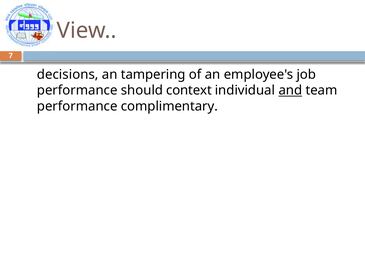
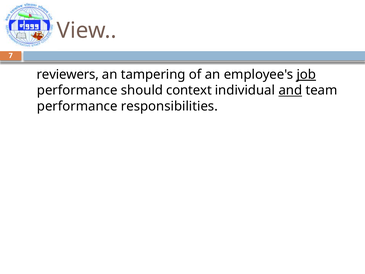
decisions: decisions -> reviewers
job underline: none -> present
complimentary: complimentary -> responsibilities
